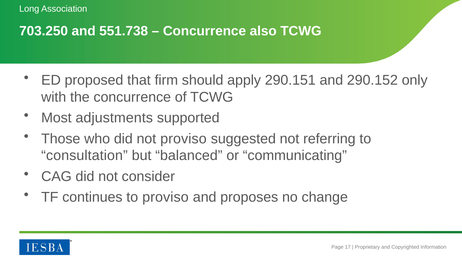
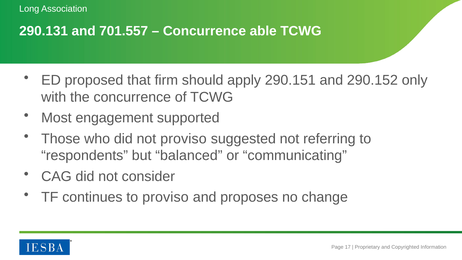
703.250: 703.250 -> 290.131
551.738: 551.738 -> 701.557
also: also -> able
adjustments: adjustments -> engagement
consultation: consultation -> respondents
